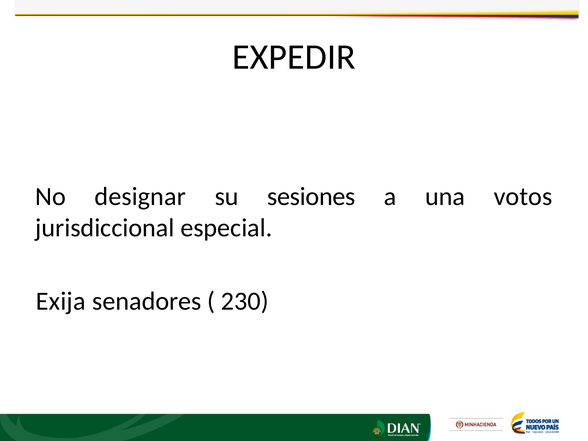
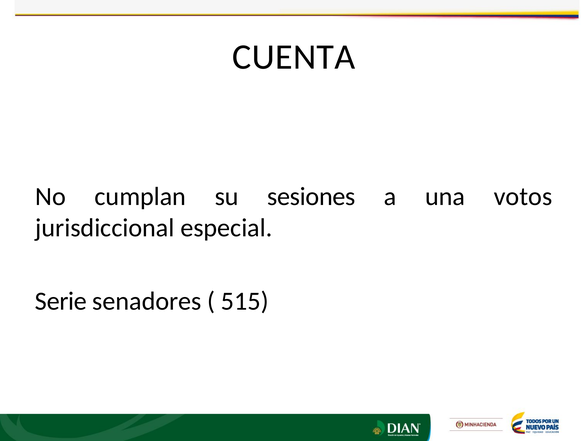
EXPEDIR: EXPEDIR -> CUENTA
designar: designar -> cumplan
Exija: Exija -> Serie
230: 230 -> 515
